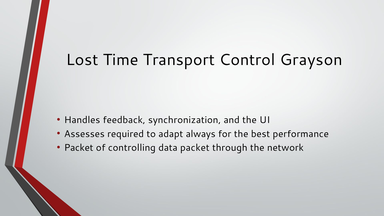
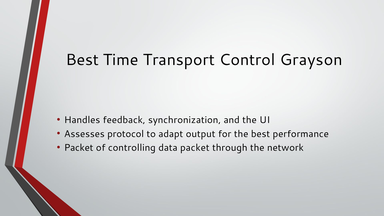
Lost at (82, 60): Lost -> Best
required: required -> protocol
always: always -> output
